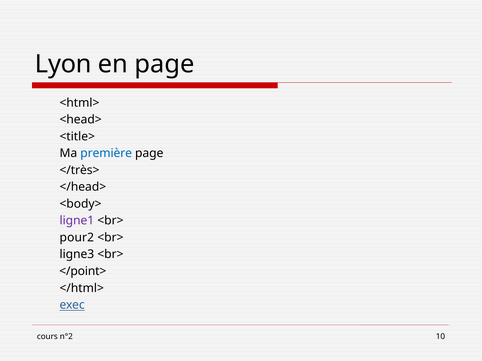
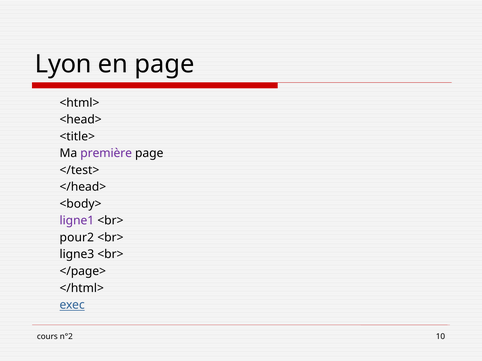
première colour: blue -> purple
</très>: </très> -> </test>
</point>: </point> -> </page>
